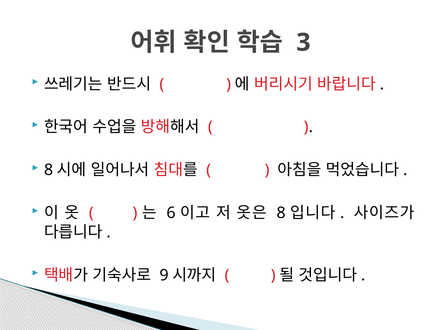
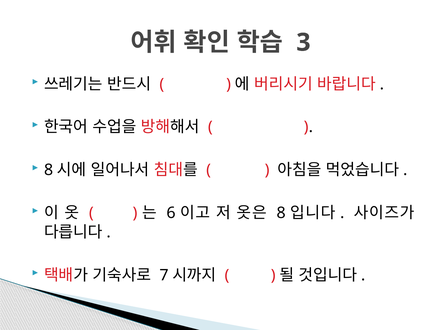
9: 9 -> 7
